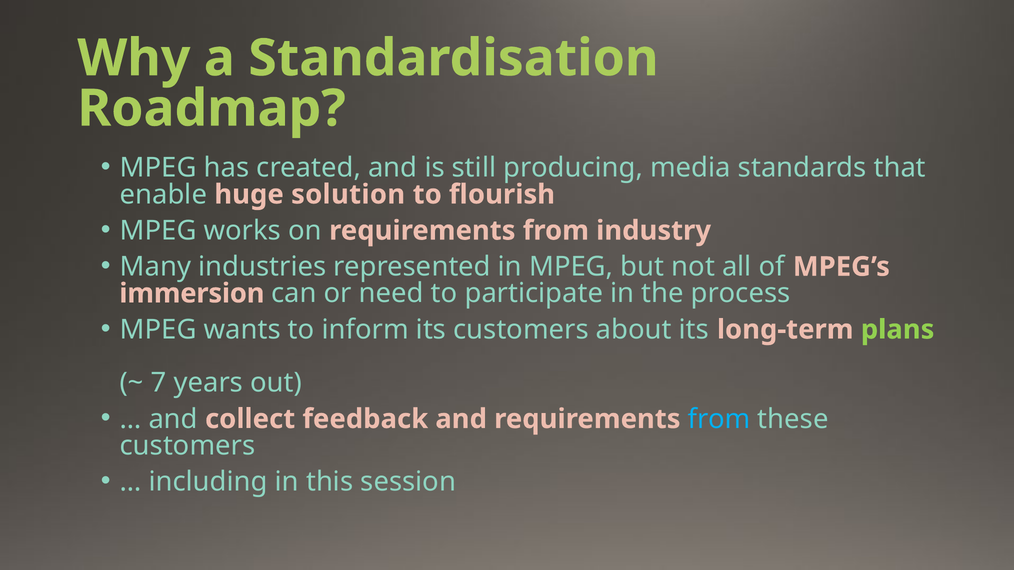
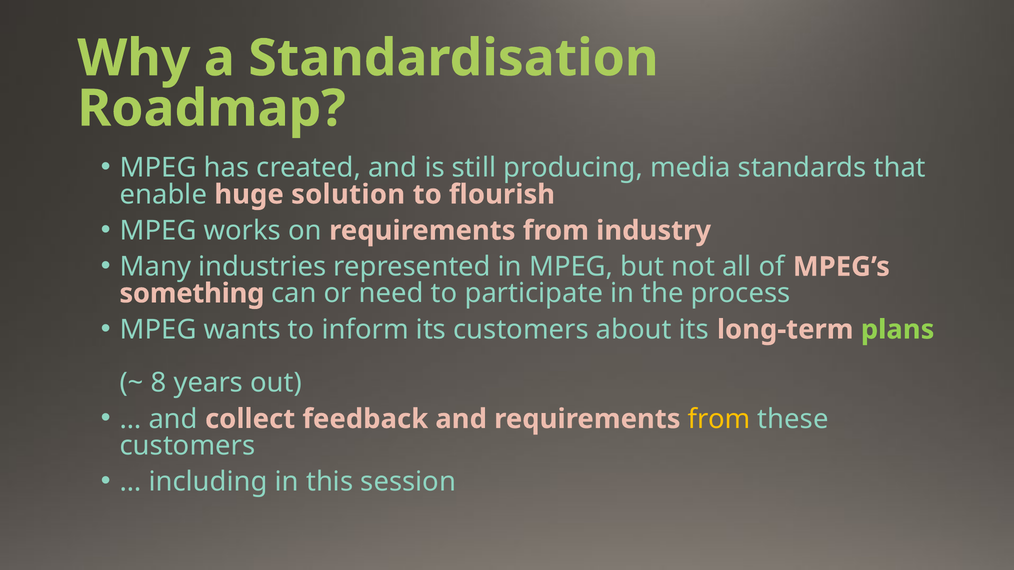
immersion: immersion -> something
7: 7 -> 8
from at (719, 419) colour: light blue -> yellow
